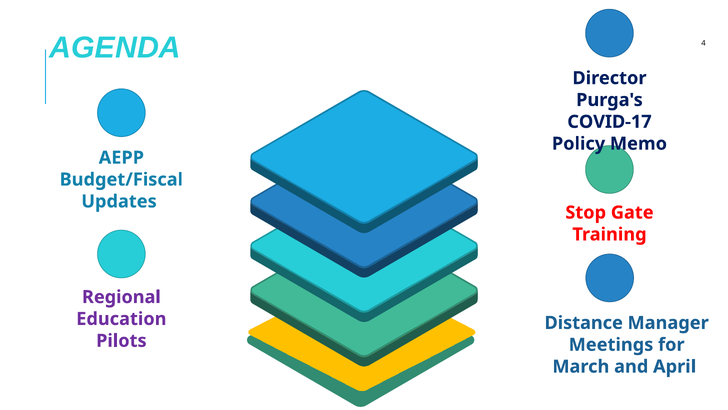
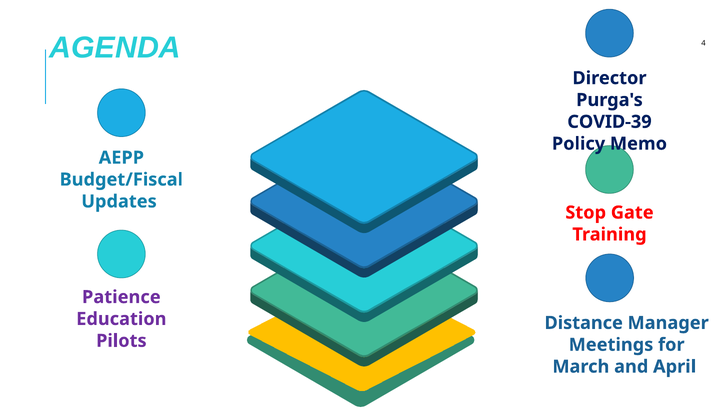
COVID-17: COVID-17 -> COVID-39
Regional: Regional -> Patience
